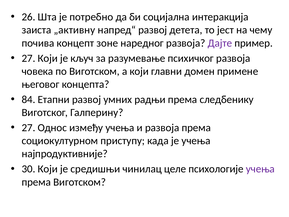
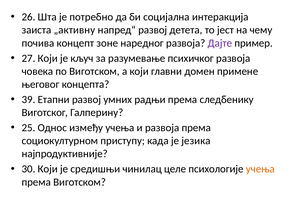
84: 84 -> 39
27 at (29, 128): 27 -> 25
је учења: учења -> језика
учења at (260, 169) colour: purple -> orange
